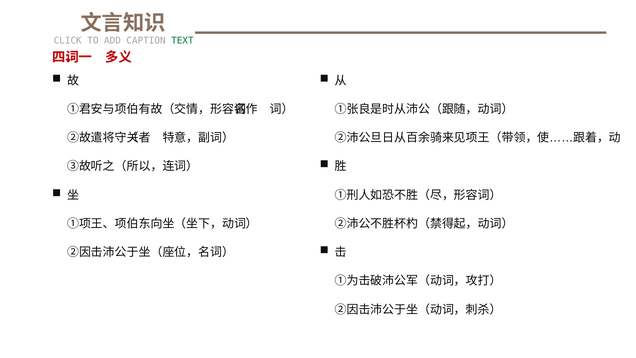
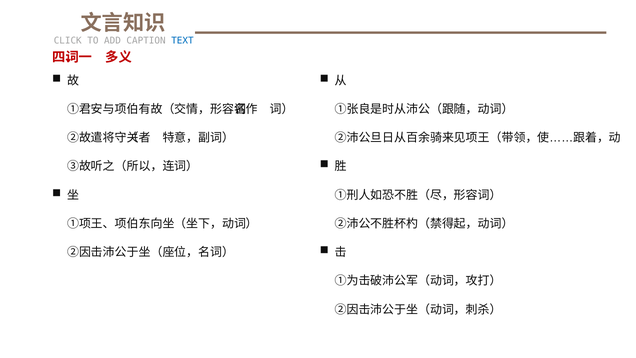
TEXT colour: green -> blue
